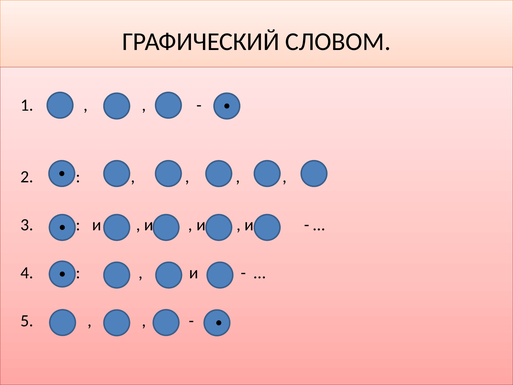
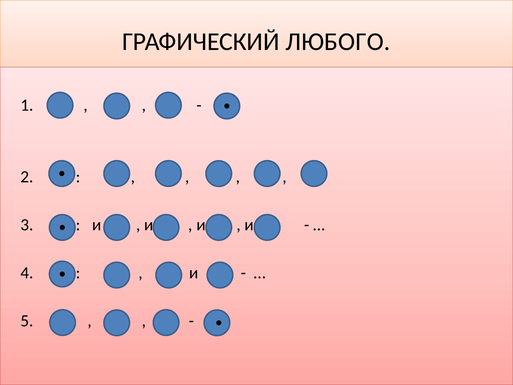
СЛОВОМ: СЛОВОМ -> ЛЮБОГО
